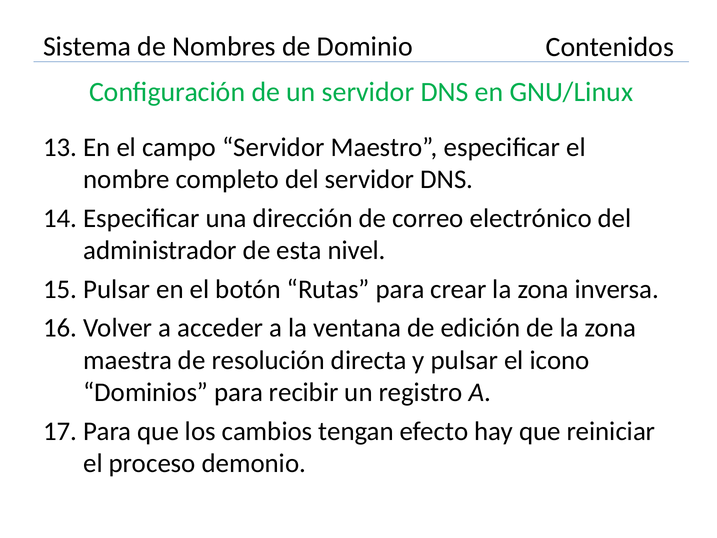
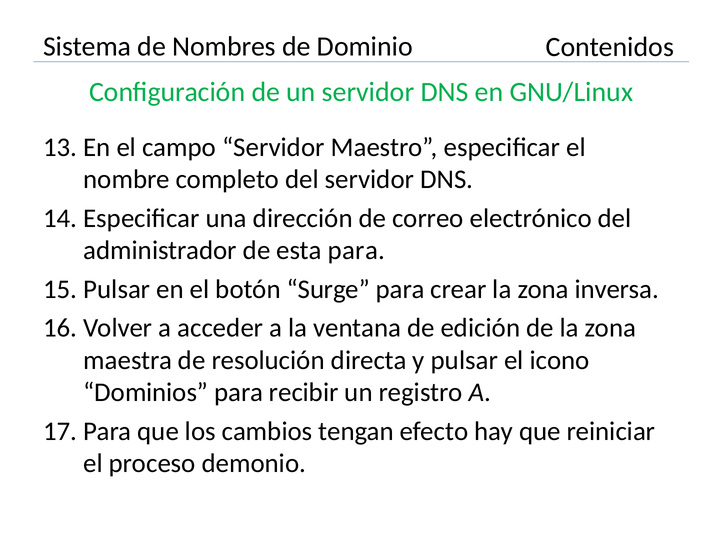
esta nivel: nivel -> para
Rutas: Rutas -> Surge
